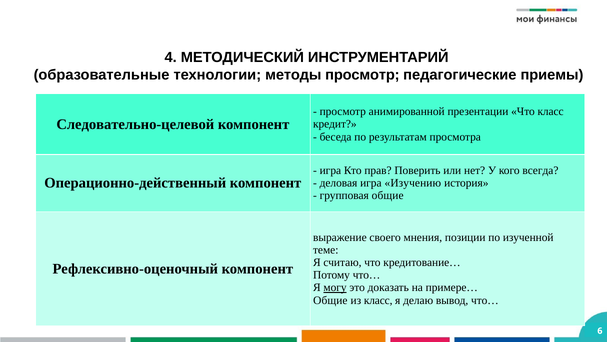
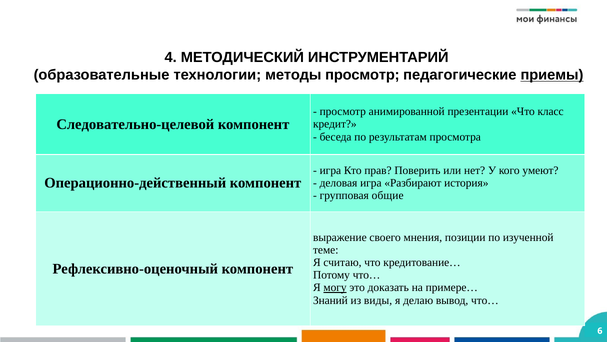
приемы underline: none -> present
всегда: всегда -> умеют
Изучению: Изучению -> Разбирают
Общие at (330, 300): Общие -> Знаний
из класс: класс -> виды
